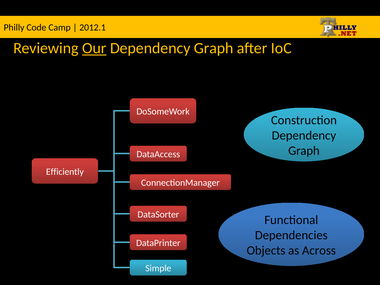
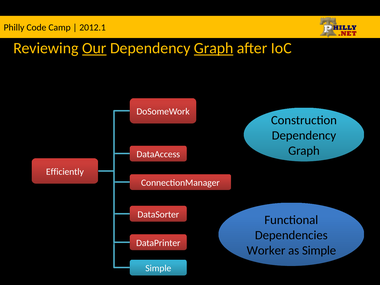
Graph at (214, 48) underline: none -> present
Objects: Objects -> Worker
as Across: Across -> Simple
